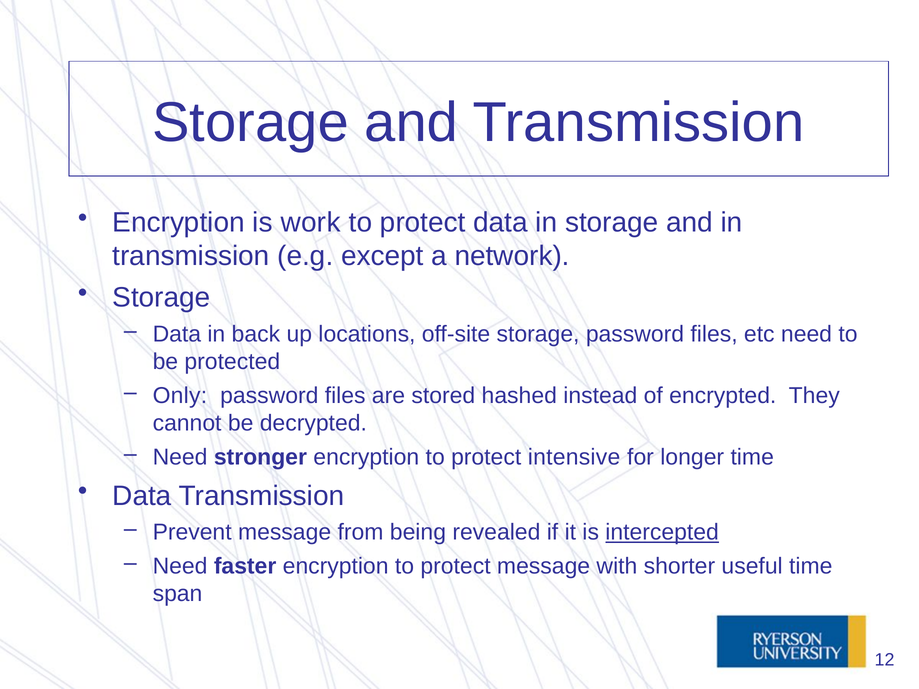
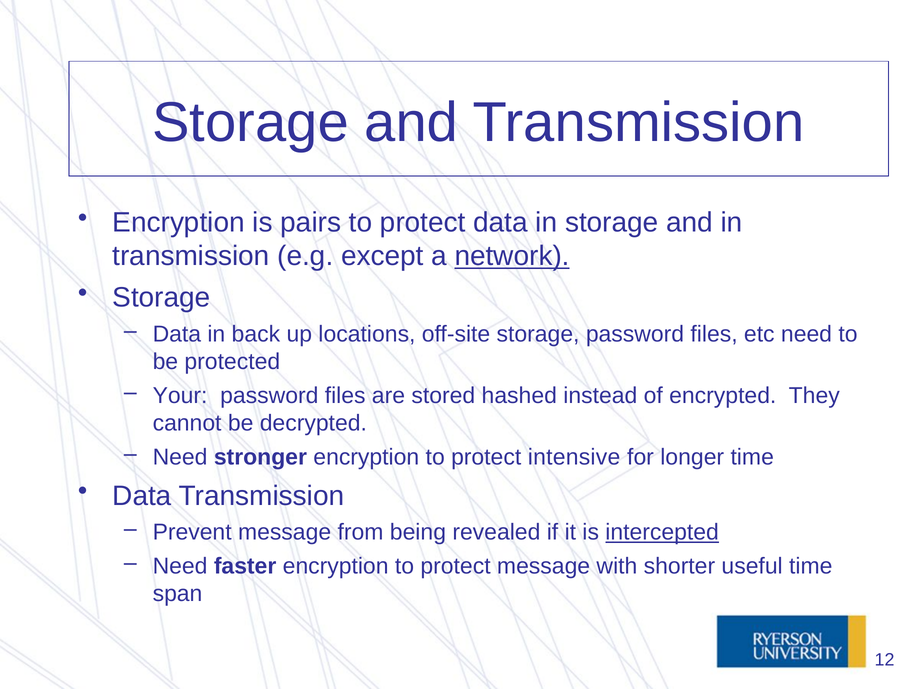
work: work -> pairs
network underline: none -> present
Only: Only -> Your
